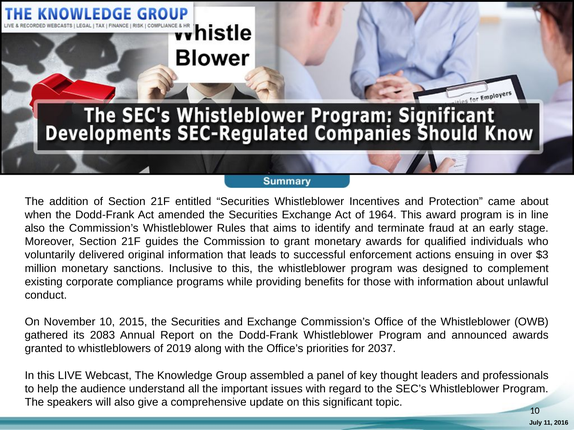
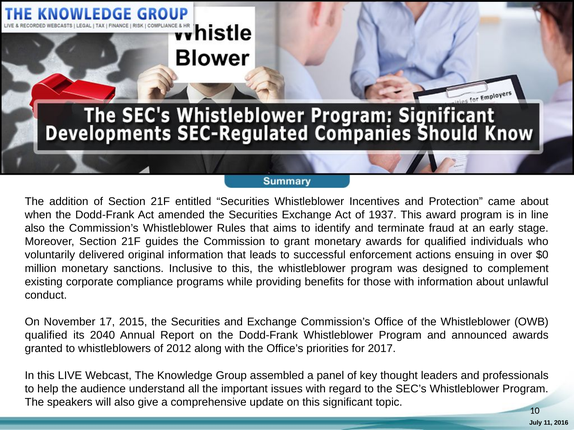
1964: 1964 -> 1937
$3: $3 -> $0
November 10: 10 -> 17
gathered at (46, 336): gathered -> qualified
2083: 2083 -> 2040
2019: 2019 -> 2012
2037: 2037 -> 2017
